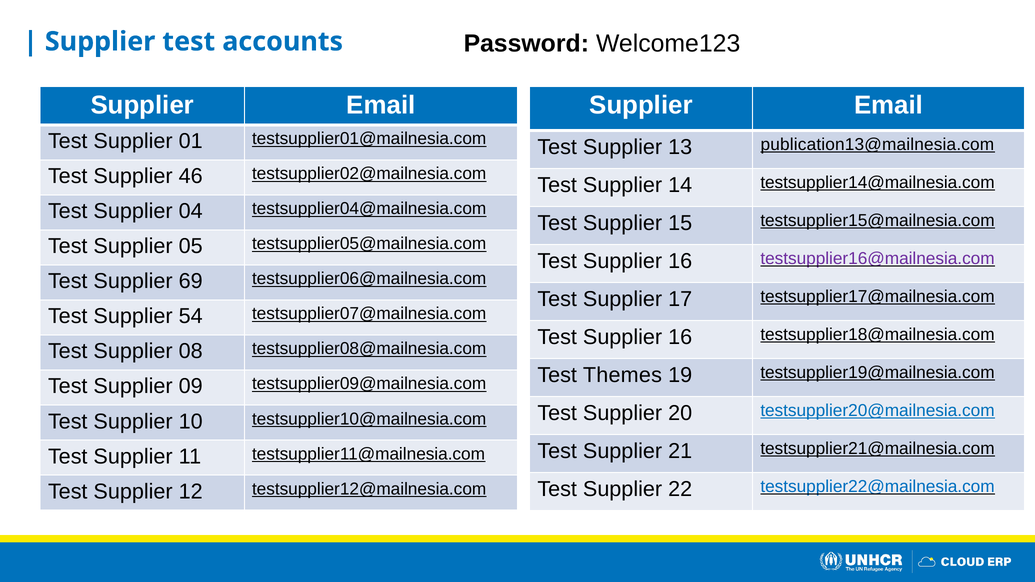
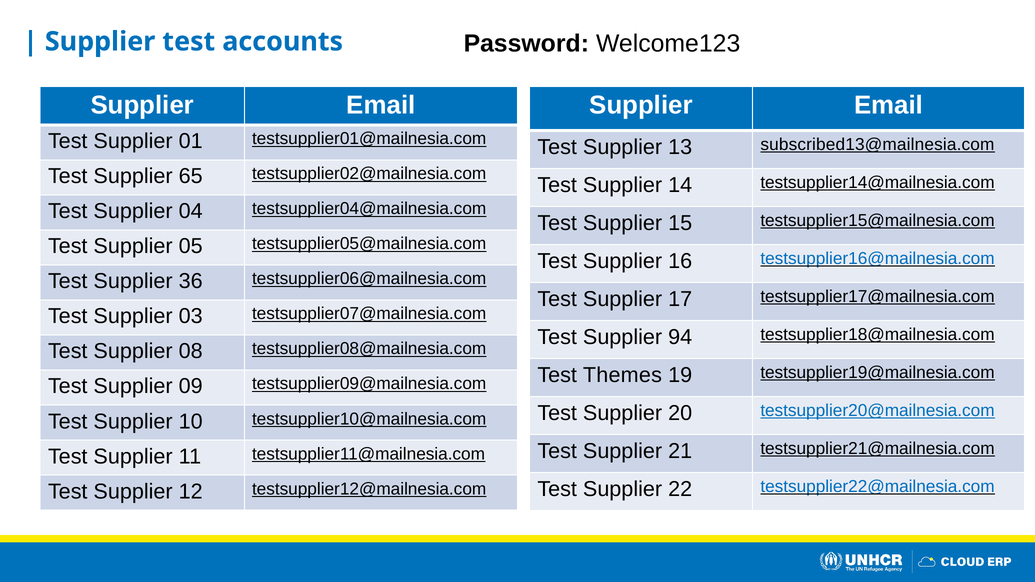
publication13@mailnesia.com: publication13@mailnesia.com -> subscribed13@mailnesia.com
46: 46 -> 65
testsupplier16@mailnesia.com colour: purple -> blue
69: 69 -> 36
54: 54 -> 03
16 at (680, 337): 16 -> 94
